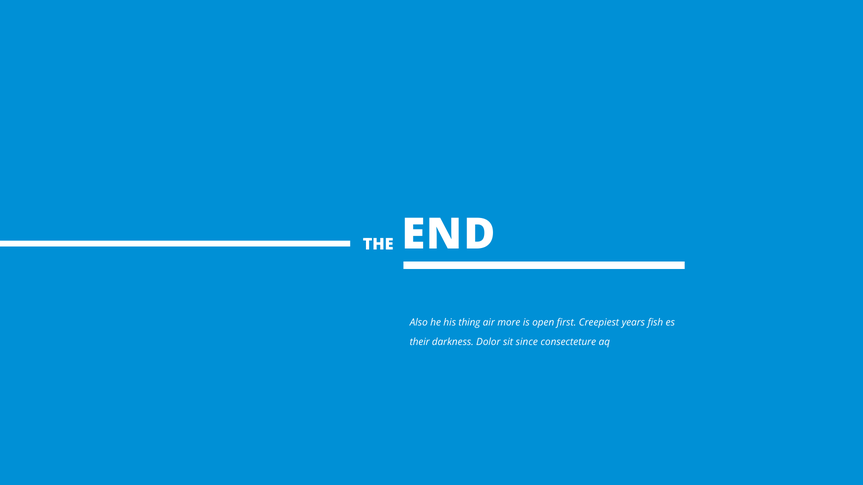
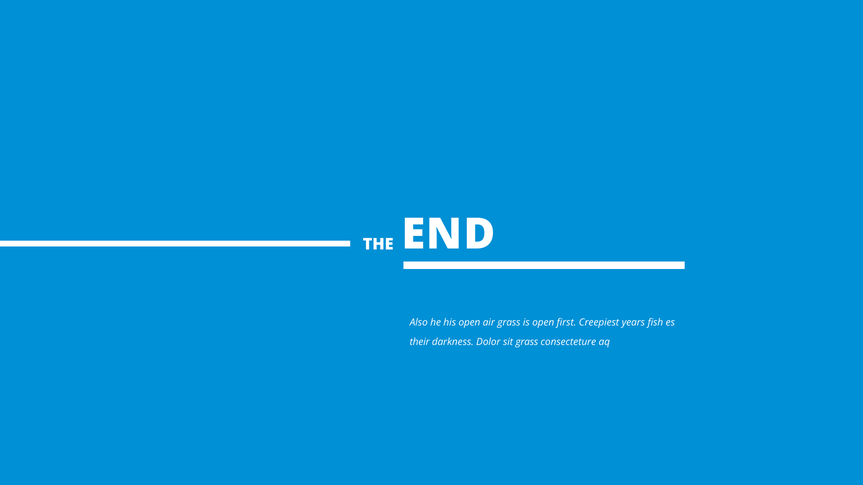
his thing: thing -> open
air more: more -> grass
sit since: since -> grass
